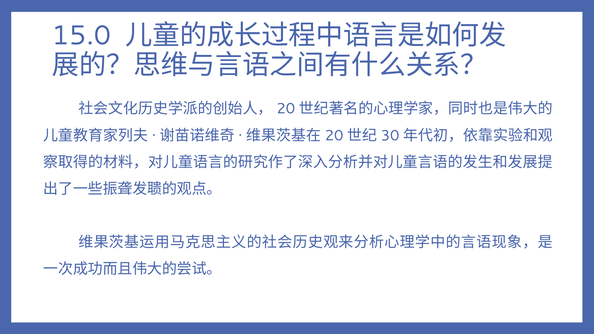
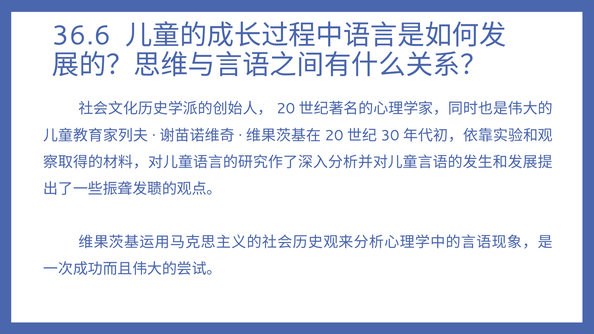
15.0: 15.0 -> 36.6
